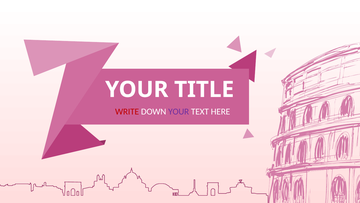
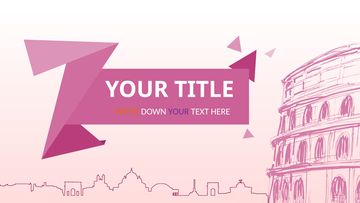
WRITE colour: red -> orange
